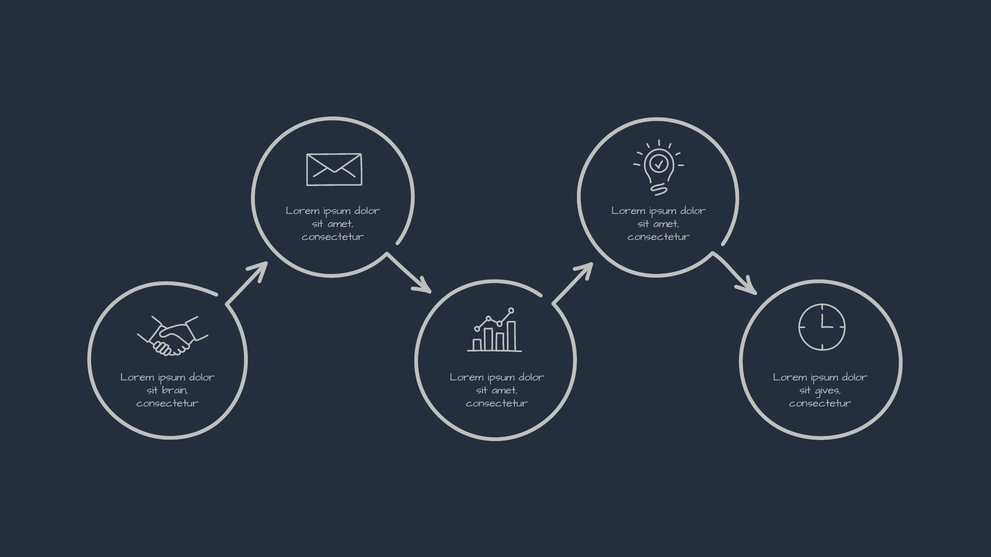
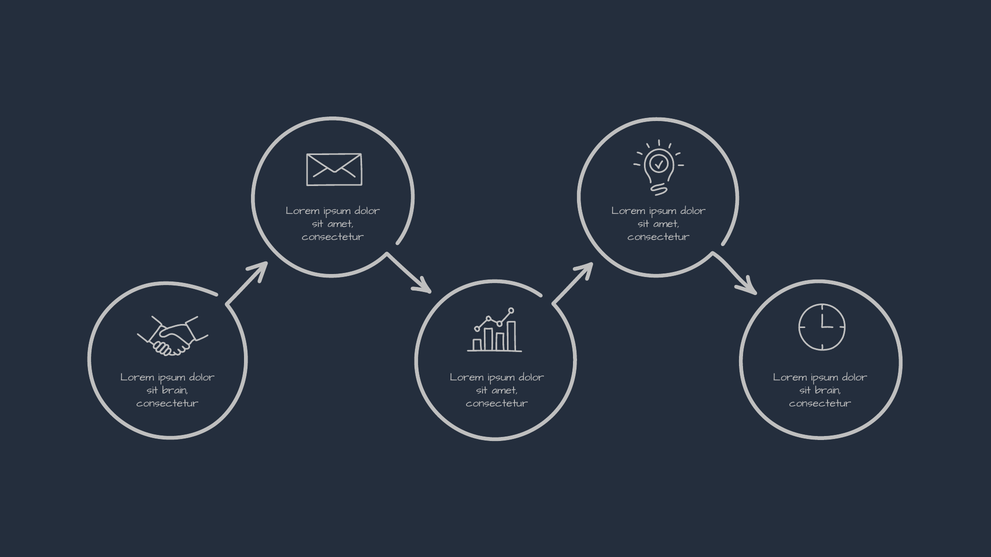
gives at (828, 390): gives -> brain
